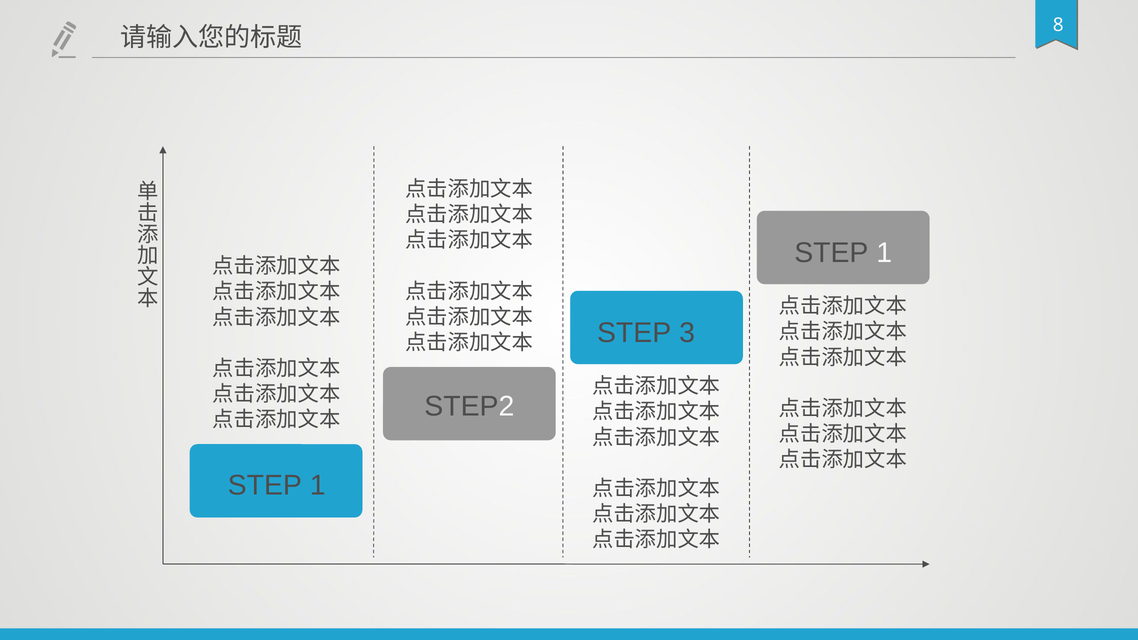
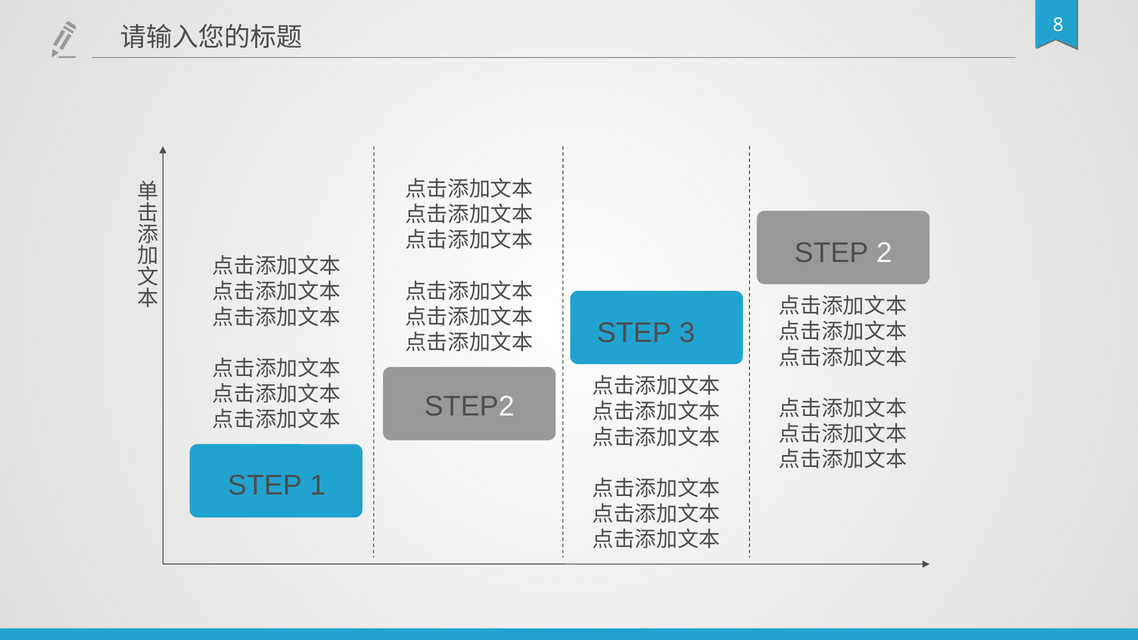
1 at (884, 253): 1 -> 2
